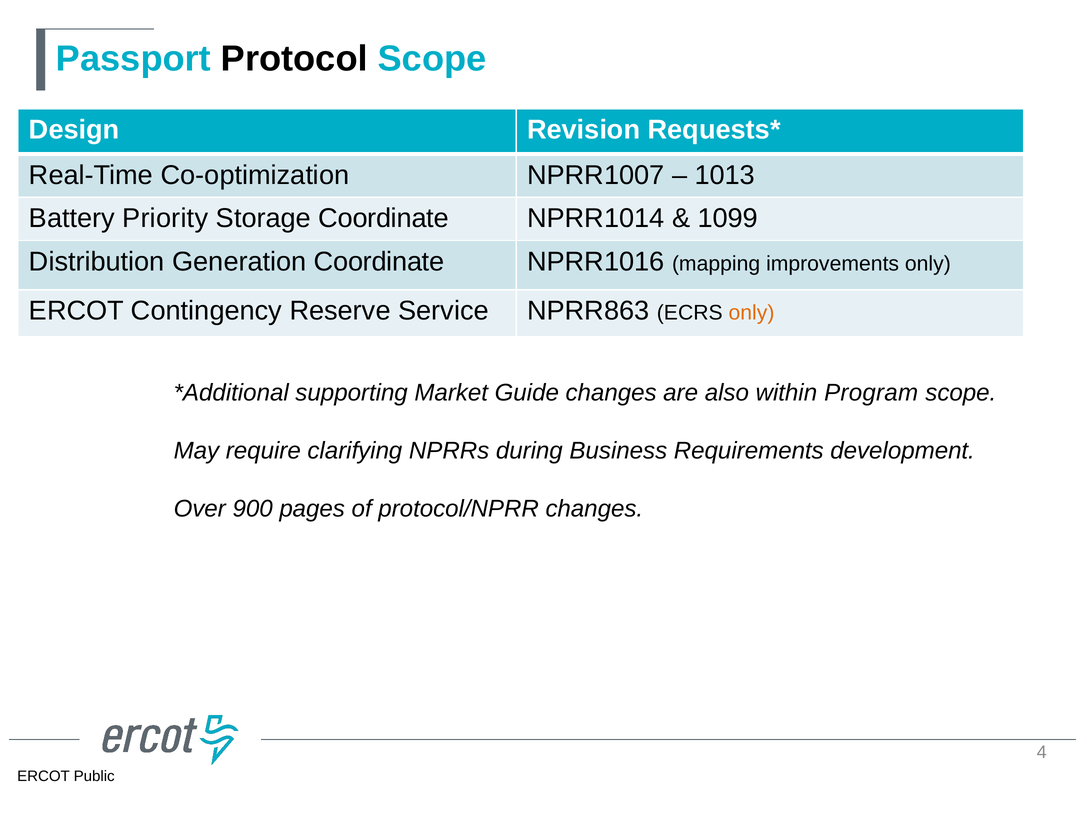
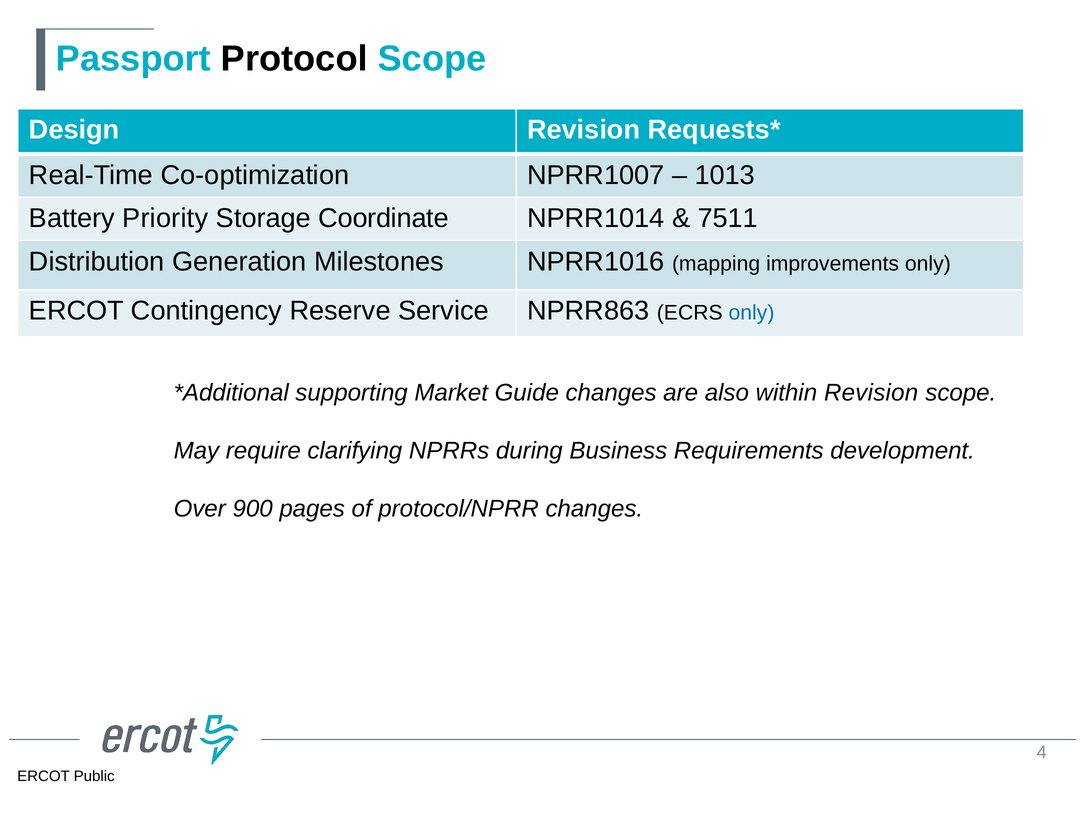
1099: 1099 -> 7511
Generation Coordinate: Coordinate -> Milestones
only at (752, 313) colour: orange -> blue
within Program: Program -> Revision
